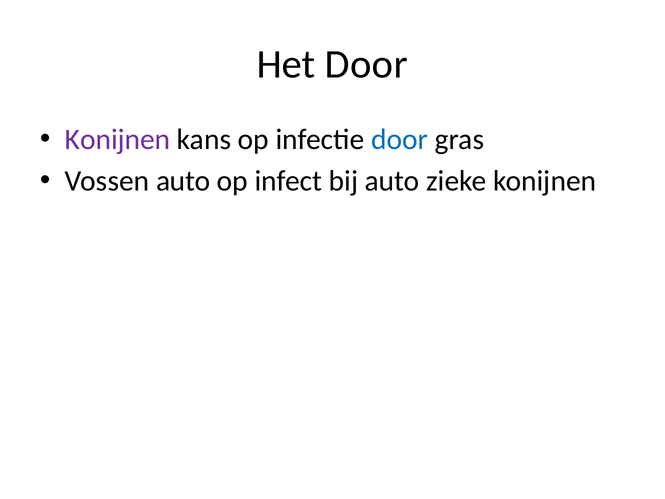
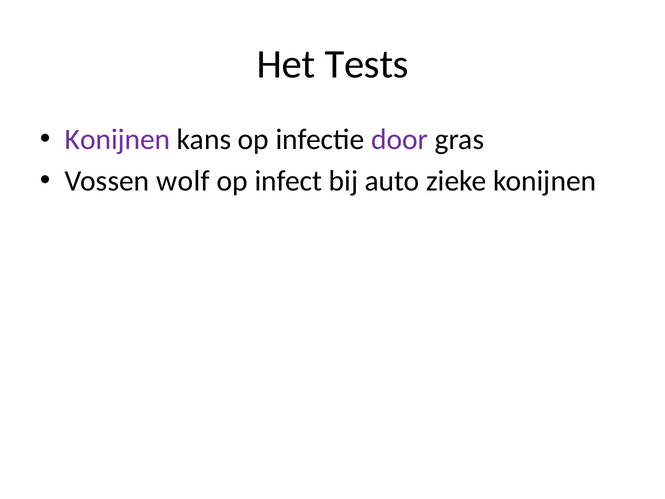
Het Door: Door -> Tests
door at (400, 140) colour: blue -> purple
Vossen auto: auto -> wolf
